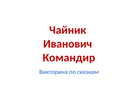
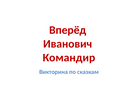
Чайник: Чайник -> Вперёд
